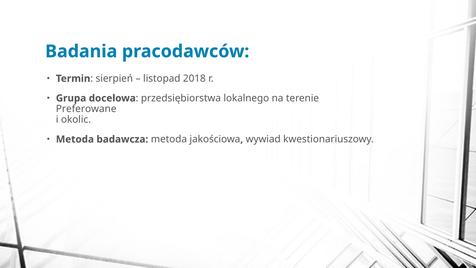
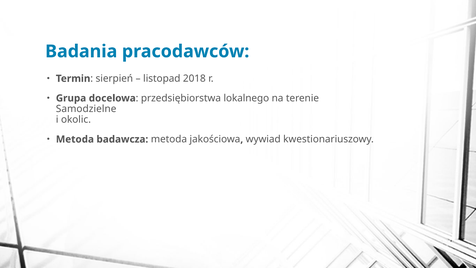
Preferowane: Preferowane -> Samodzielne
